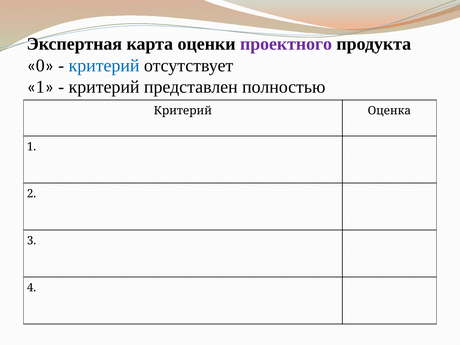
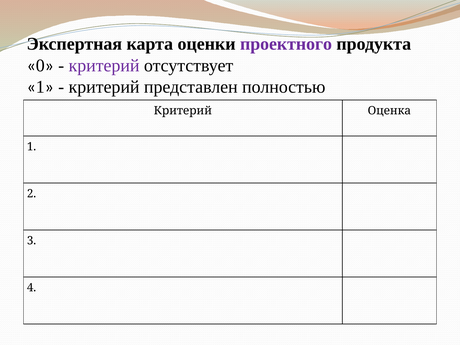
критерий at (104, 66) colour: blue -> purple
